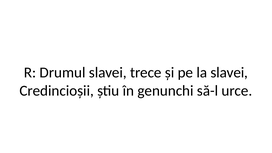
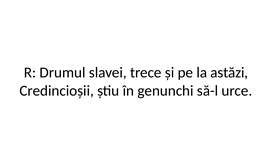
la slavei: slavei -> astăzi
